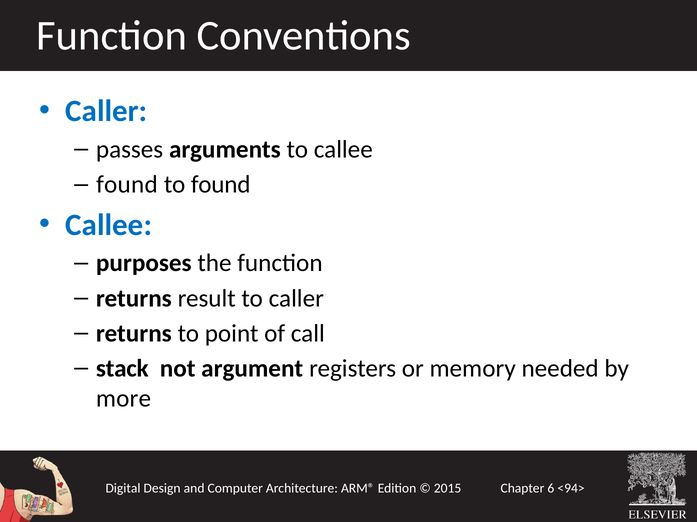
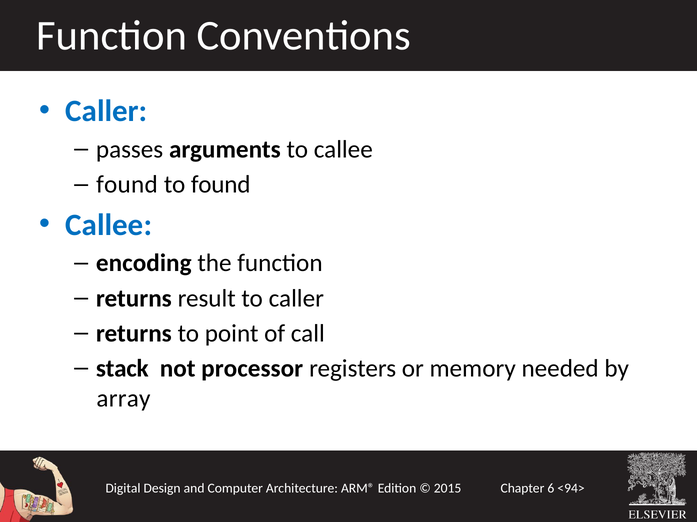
purposes: purposes -> encoding
argument: argument -> processor
more: more -> array
